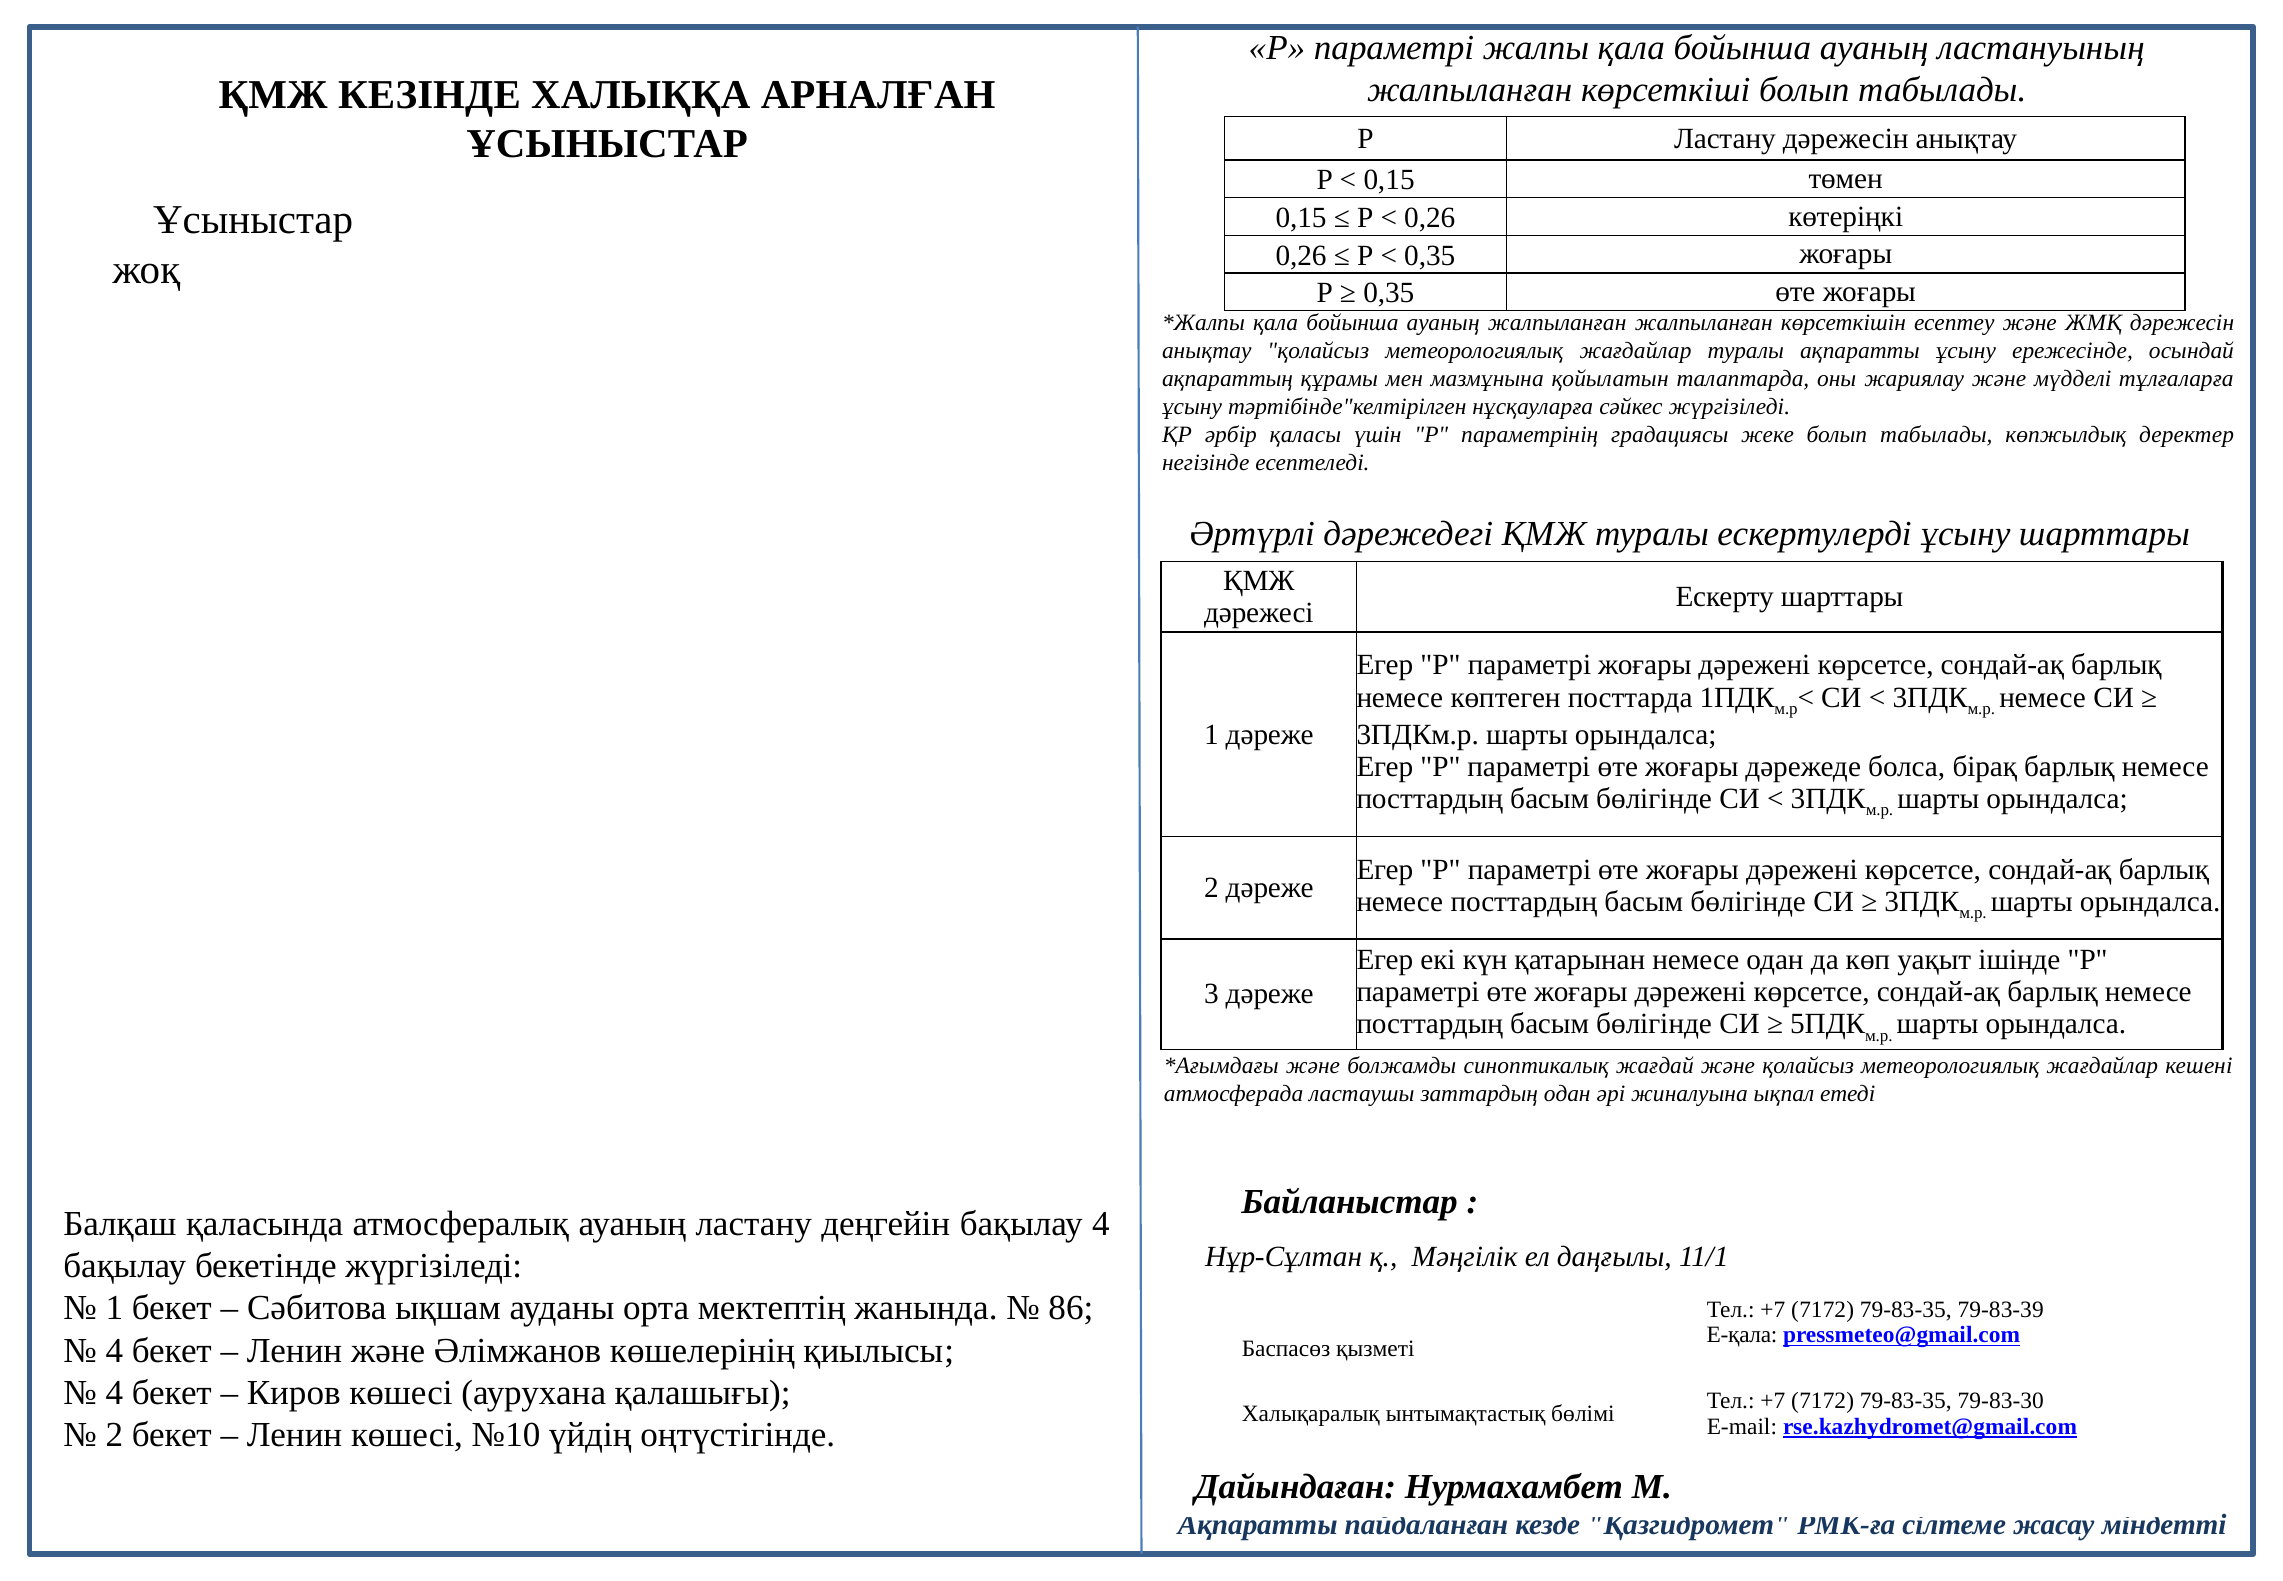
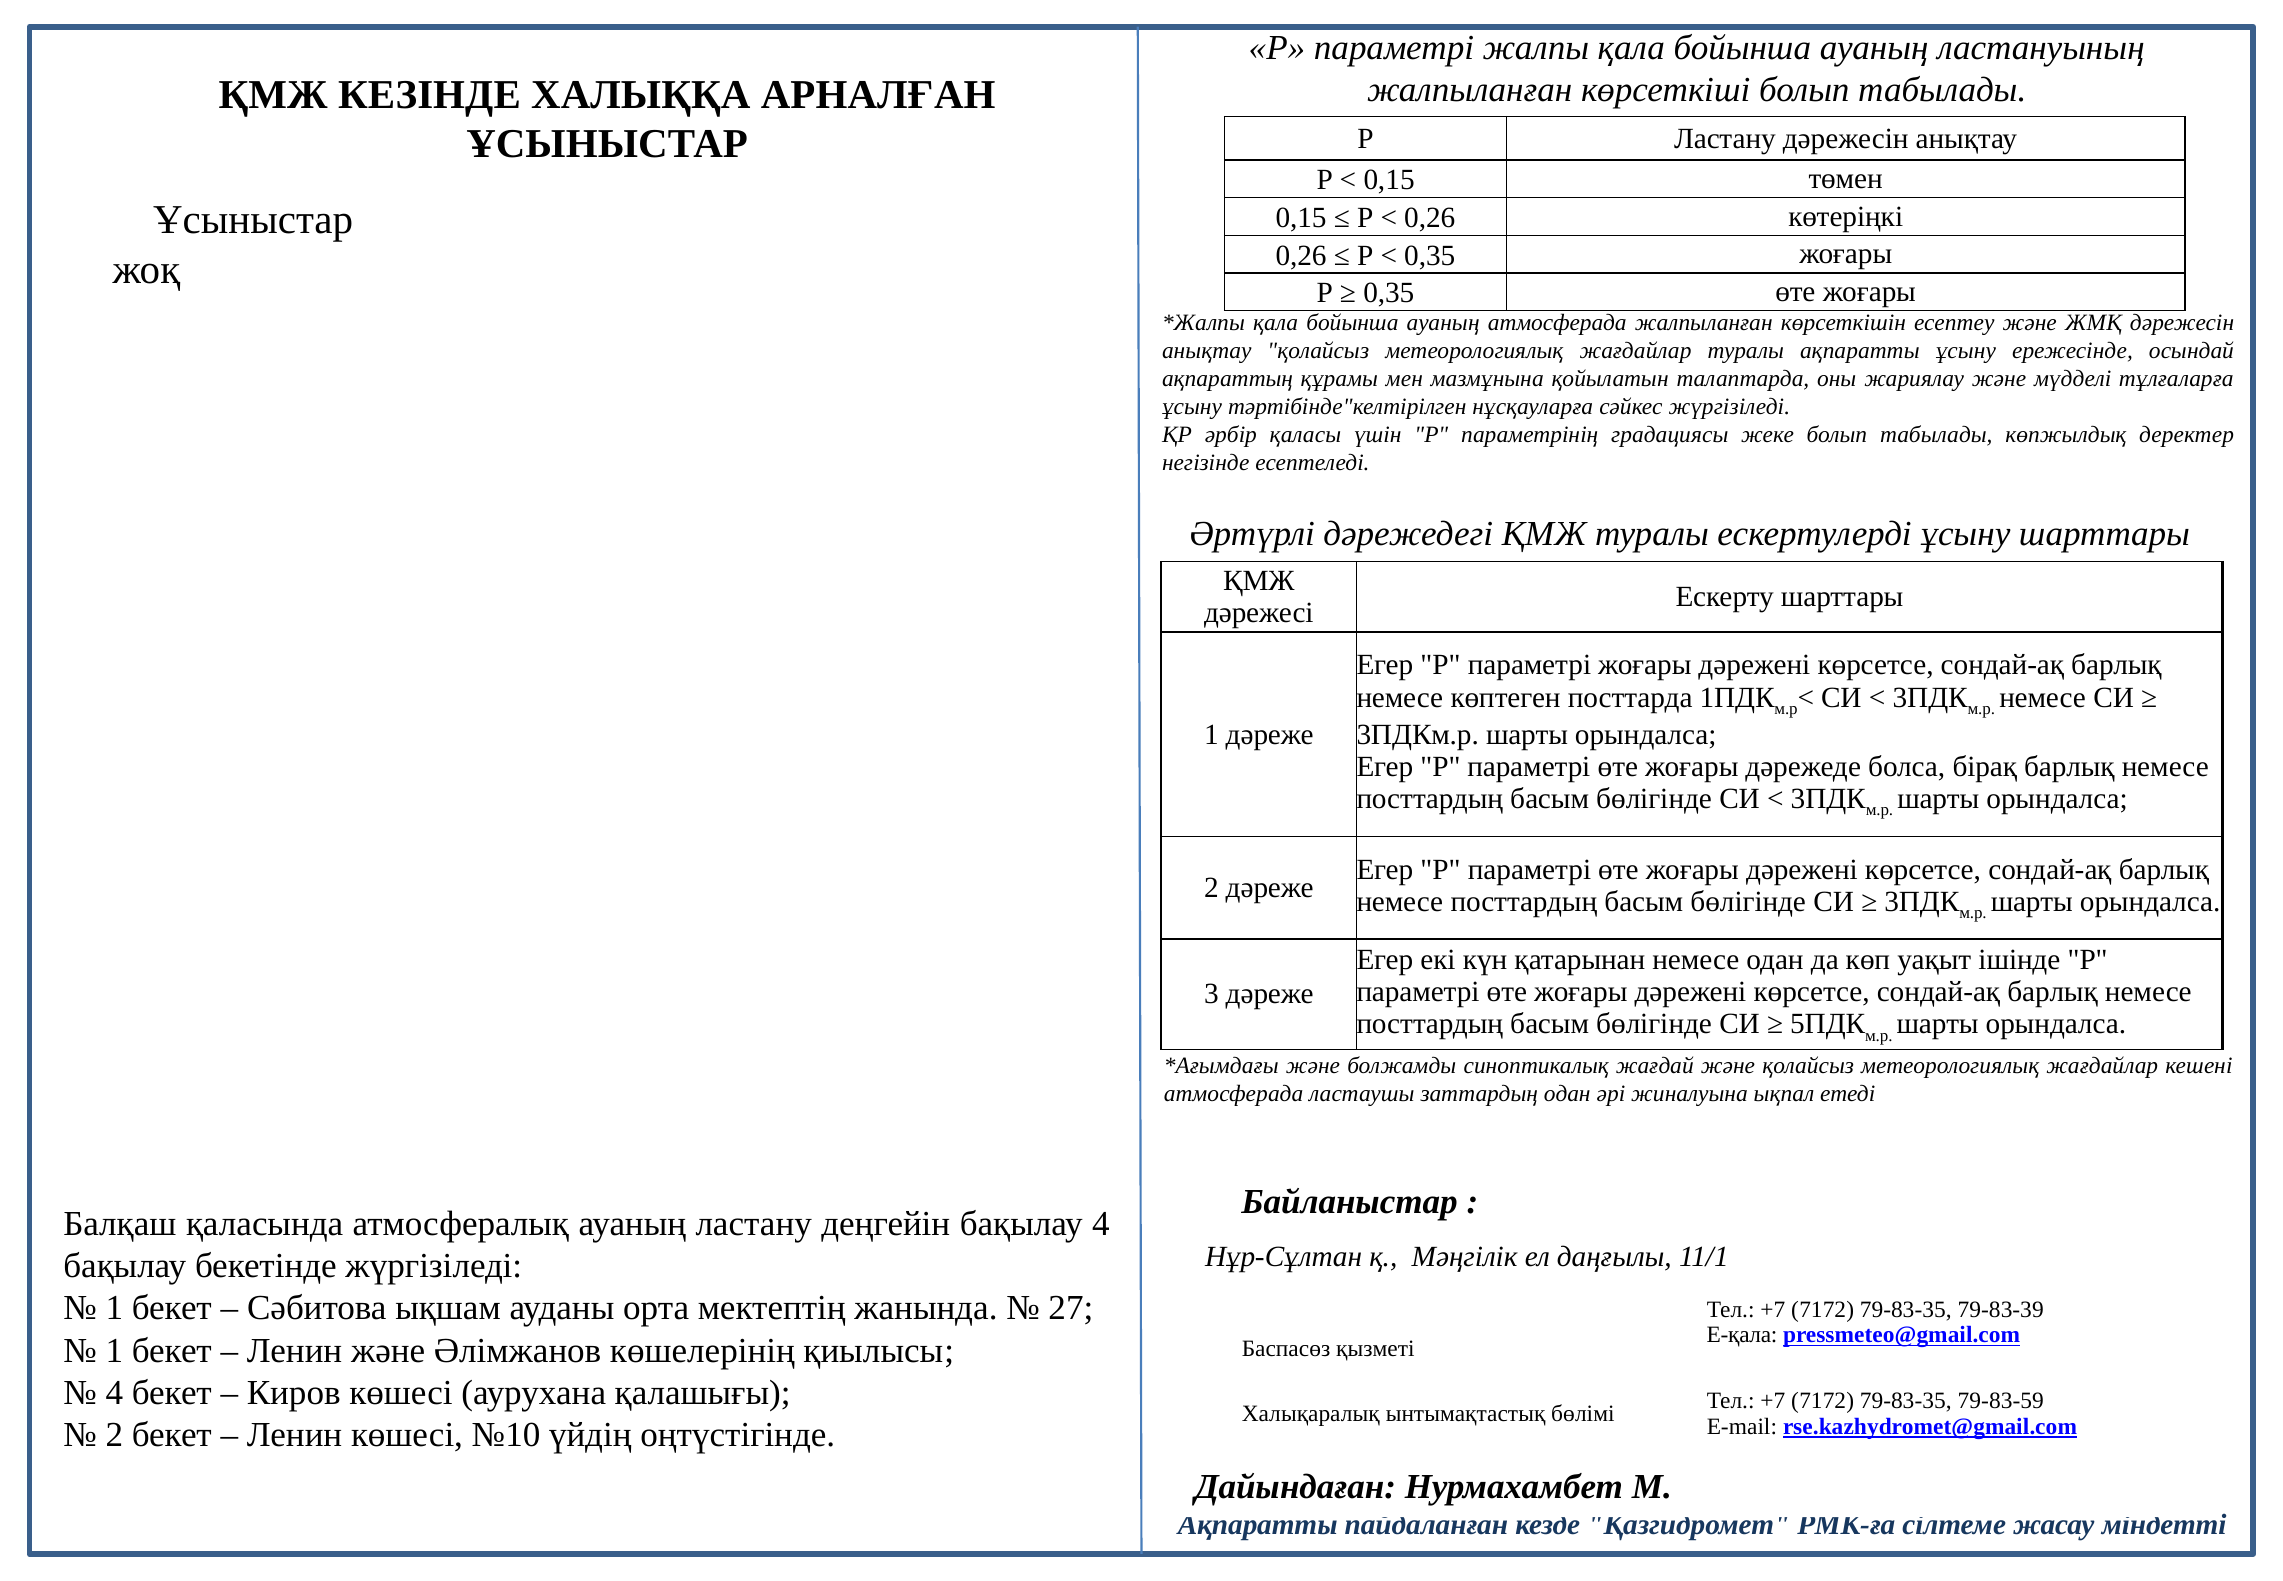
ауаның жалпыланған: жалпыланған -> атмосферада
86: 86 -> 27
4 at (114, 1350): 4 -> 1
79-83-30: 79-83-30 -> 79-83-59
